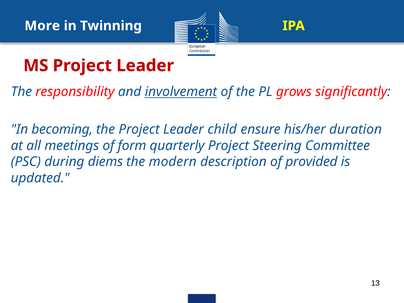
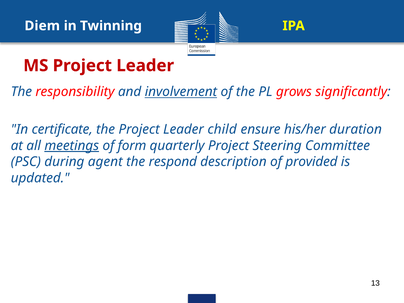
More: More -> Diem
becoming: becoming -> certificate
meetings underline: none -> present
diems: diems -> agent
modern: modern -> respond
